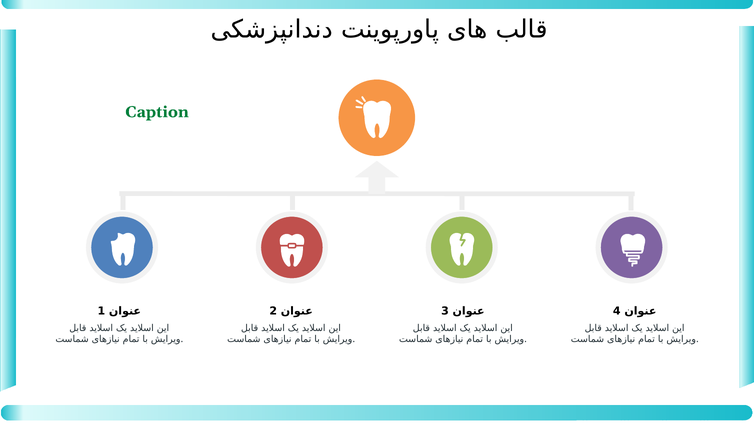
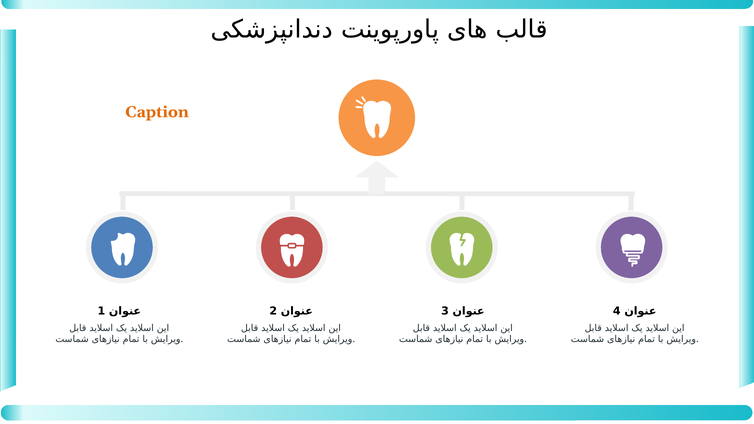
Caption colour: green -> orange
